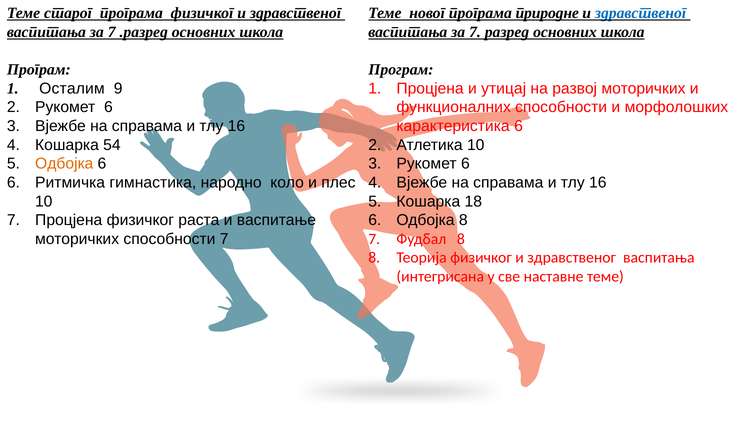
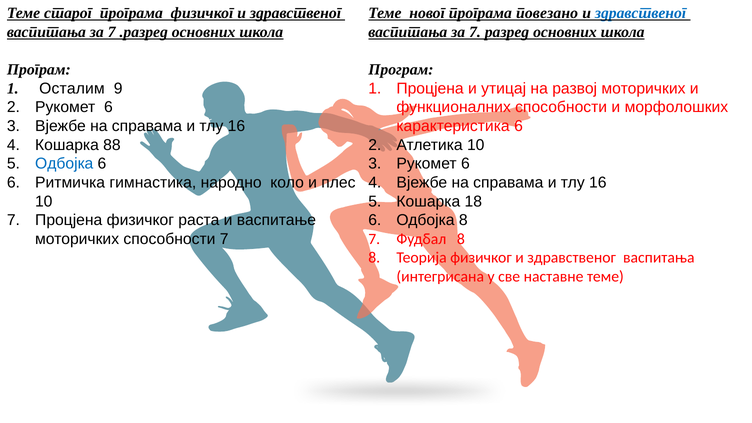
природне: природне -> повезано
54: 54 -> 88
Одбојка at (64, 164) colour: orange -> blue
